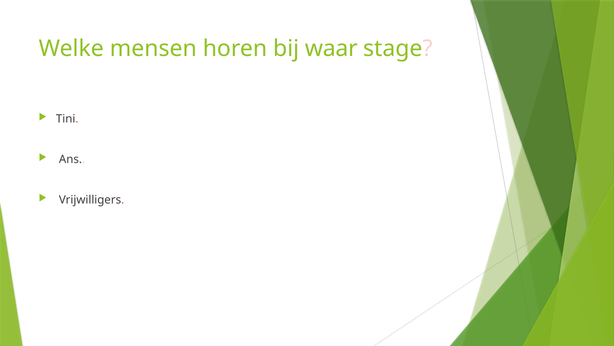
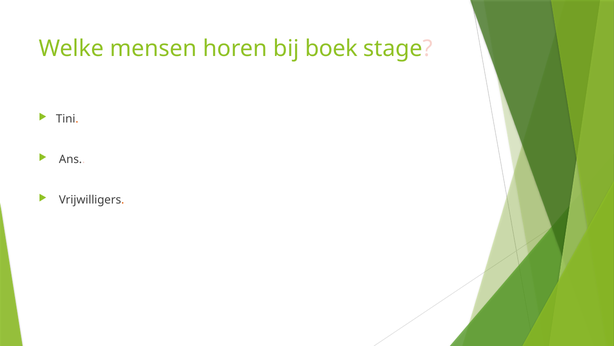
waar: waar -> boek
